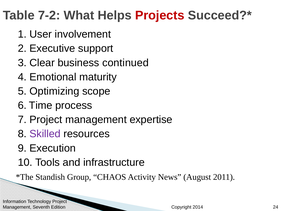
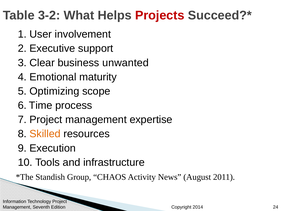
7-2: 7-2 -> 3-2
continued: continued -> unwanted
Skilled colour: purple -> orange
